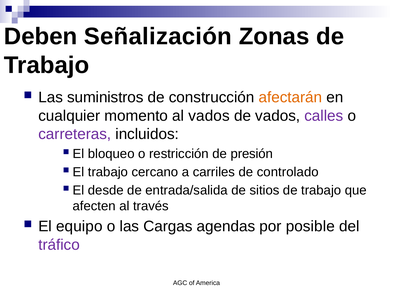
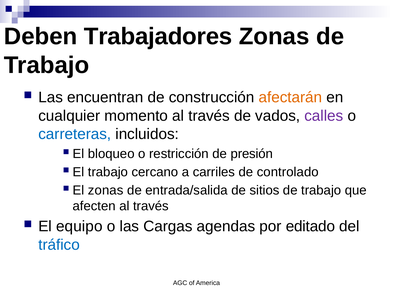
Señalización: Señalización -> Trabajadores
suministros: suministros -> encuentran
momento al vados: vados -> través
carreteras colour: purple -> blue
El desde: desde -> zonas
posible: posible -> editado
tráfico colour: purple -> blue
